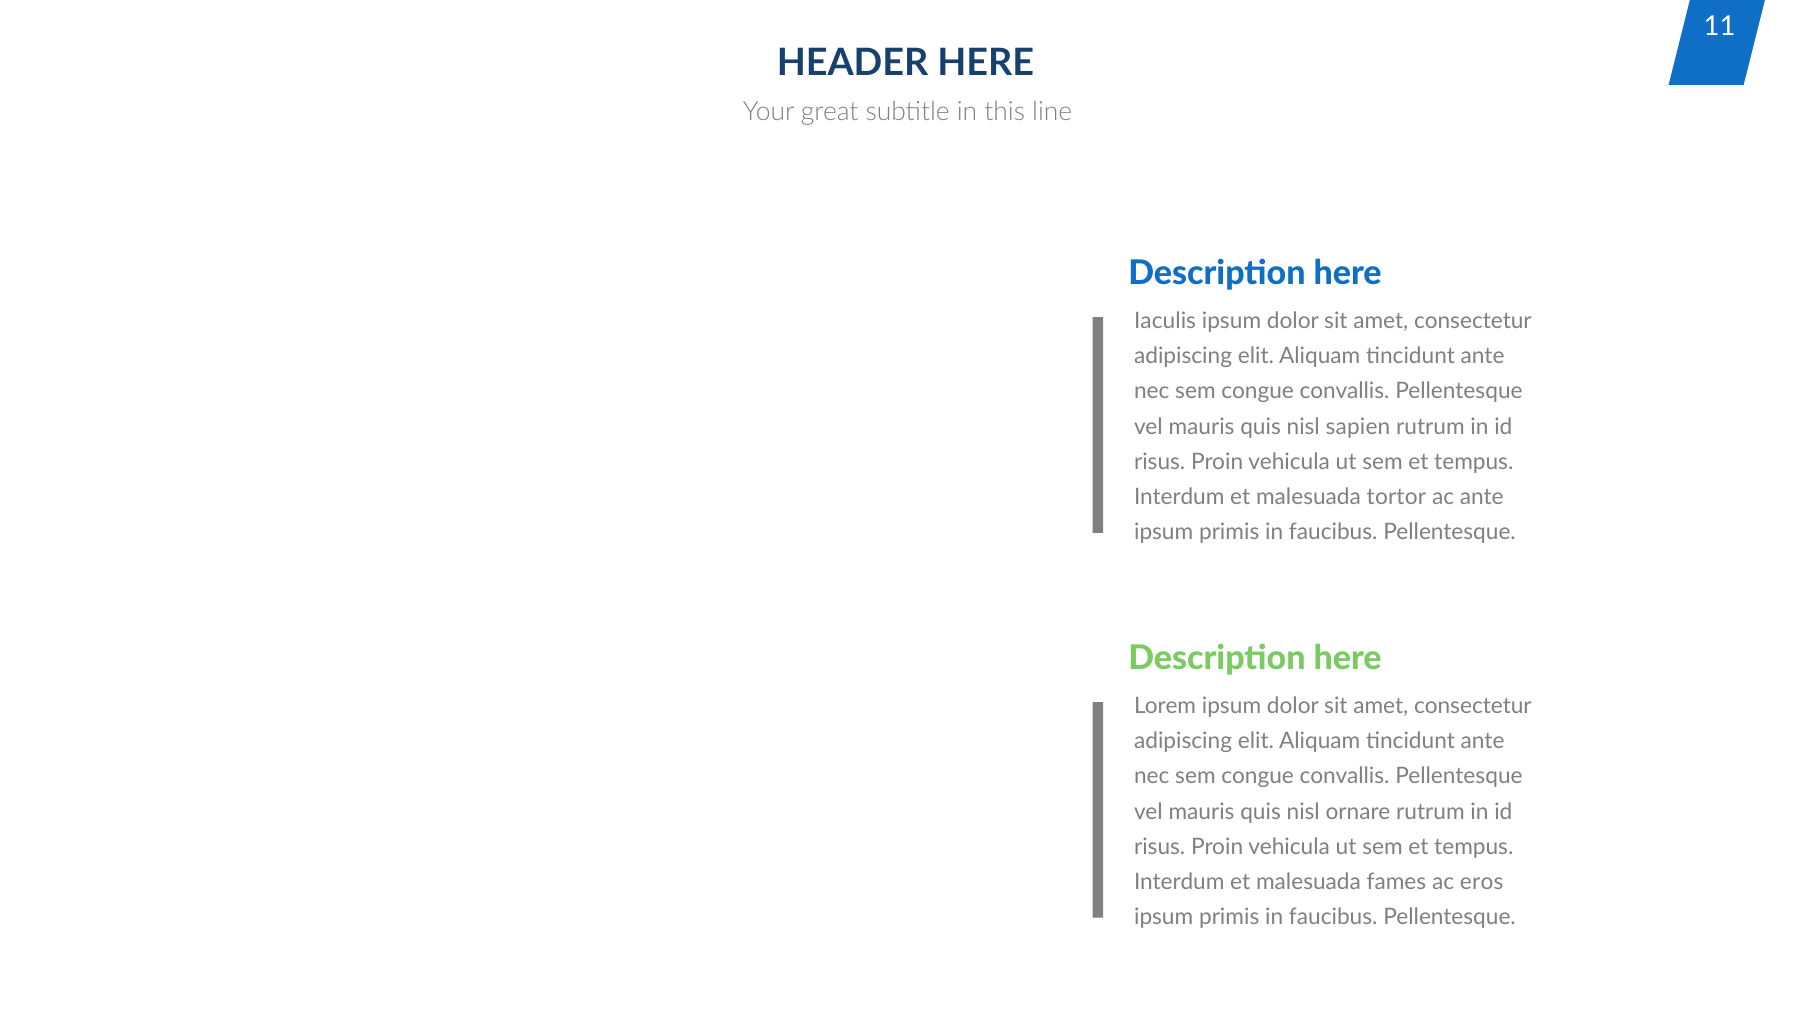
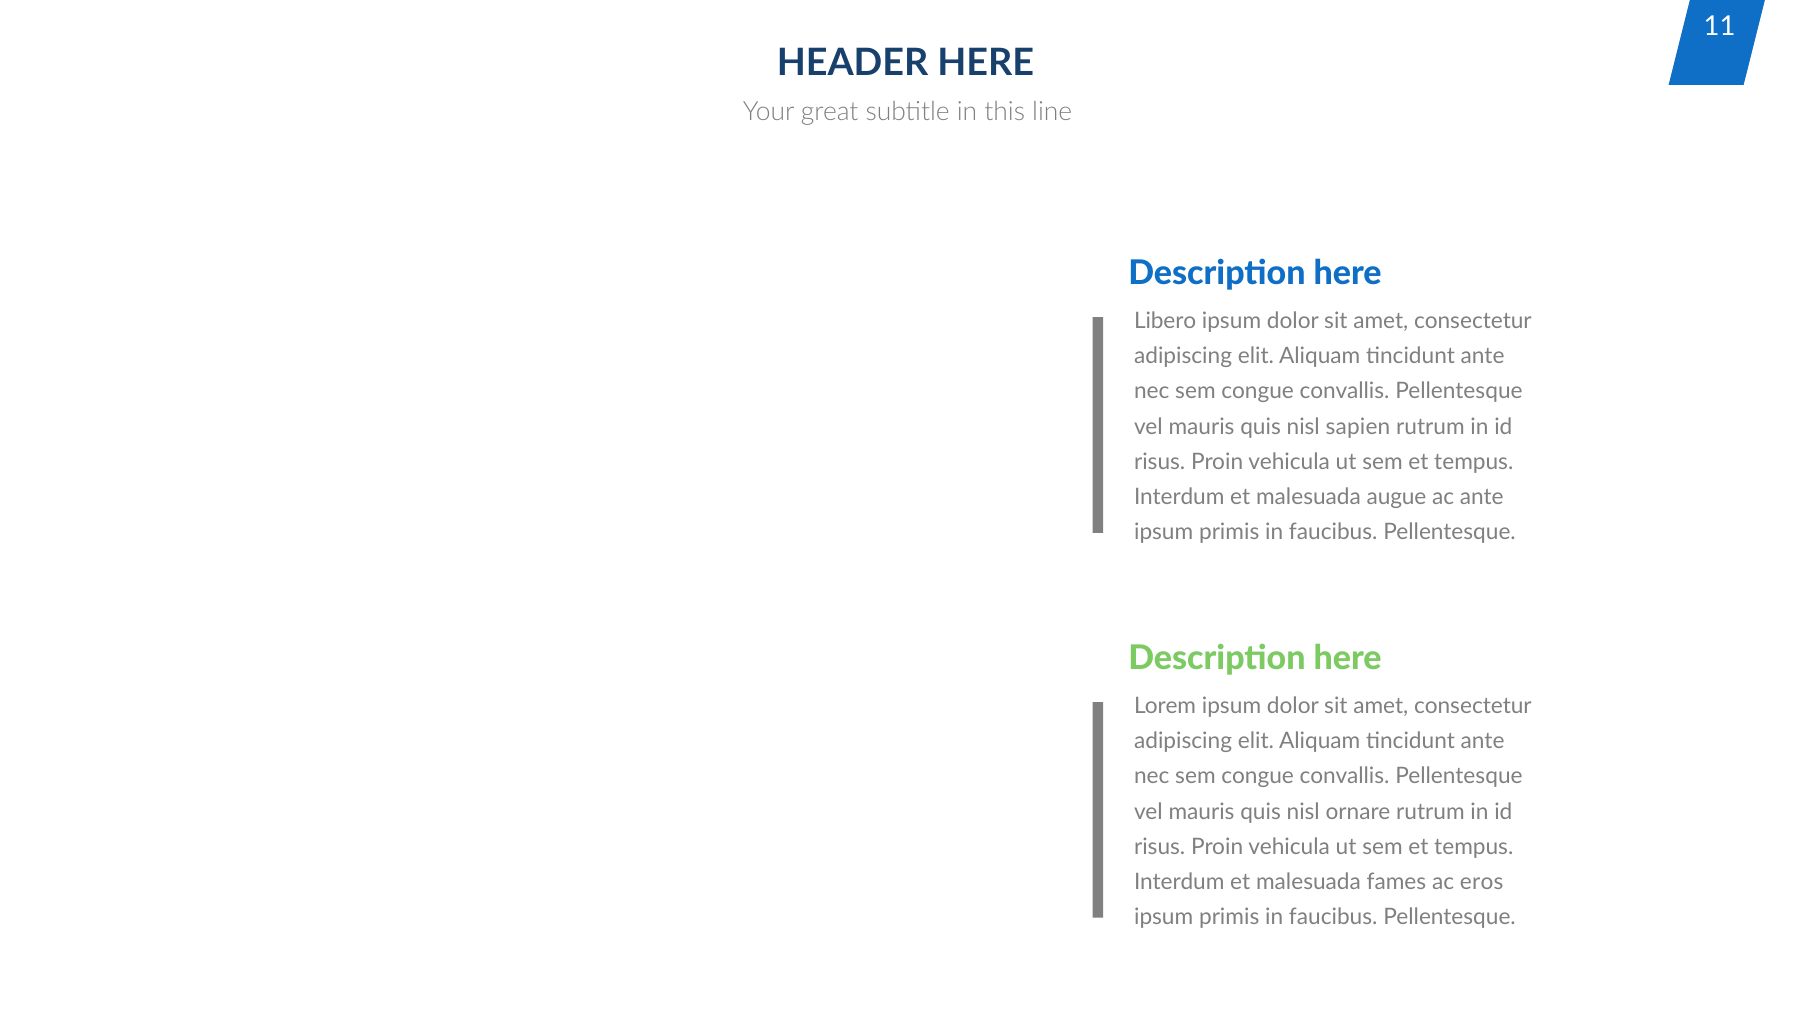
Iaculis: Iaculis -> Libero
tortor: tortor -> augue
